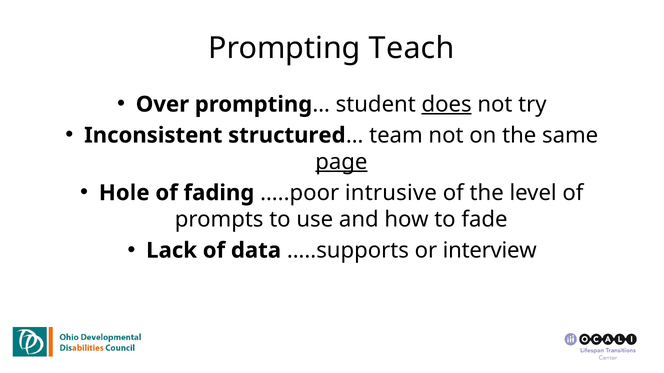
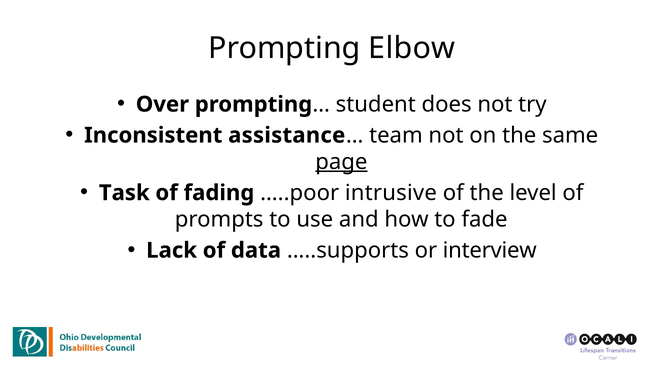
Teach: Teach -> Elbow
does underline: present -> none
structured: structured -> assistance
Hole: Hole -> Task
